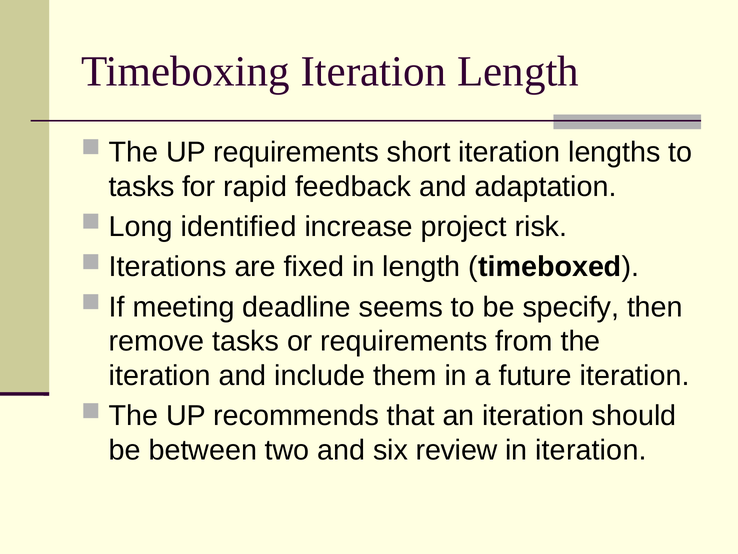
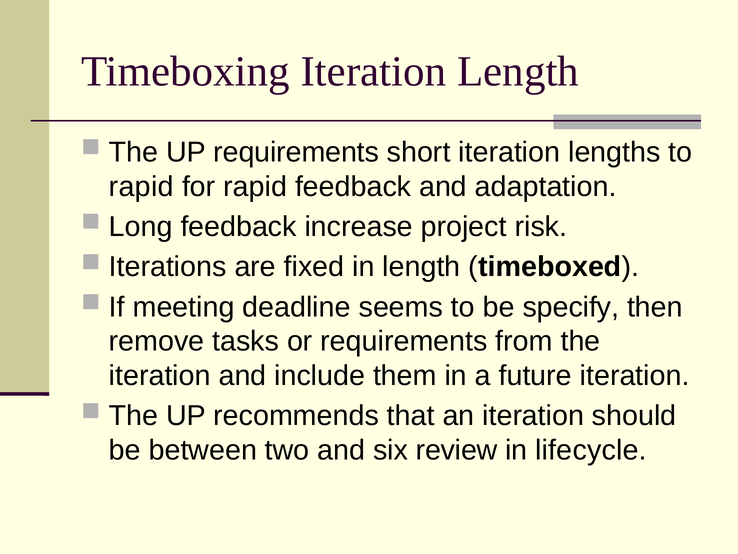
tasks at (142, 186): tasks -> rapid
Long identified: identified -> feedback
in iteration: iteration -> lifecycle
